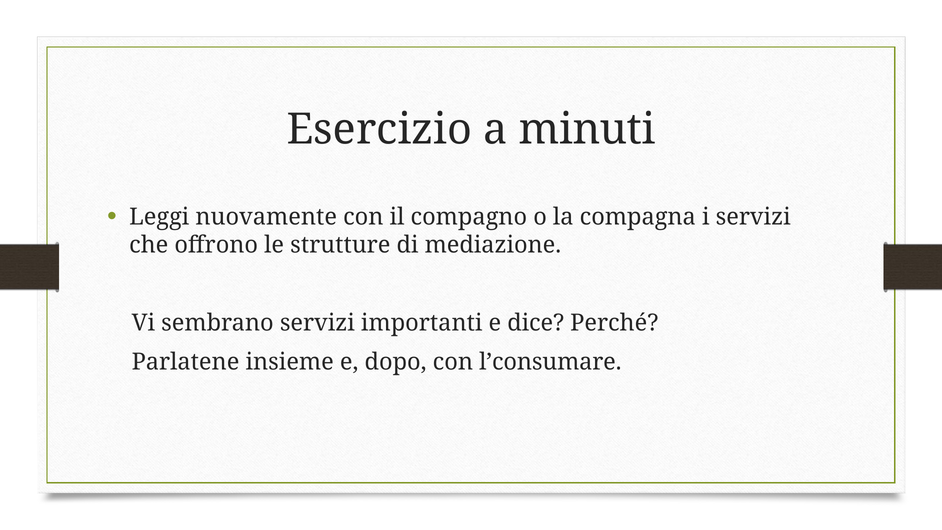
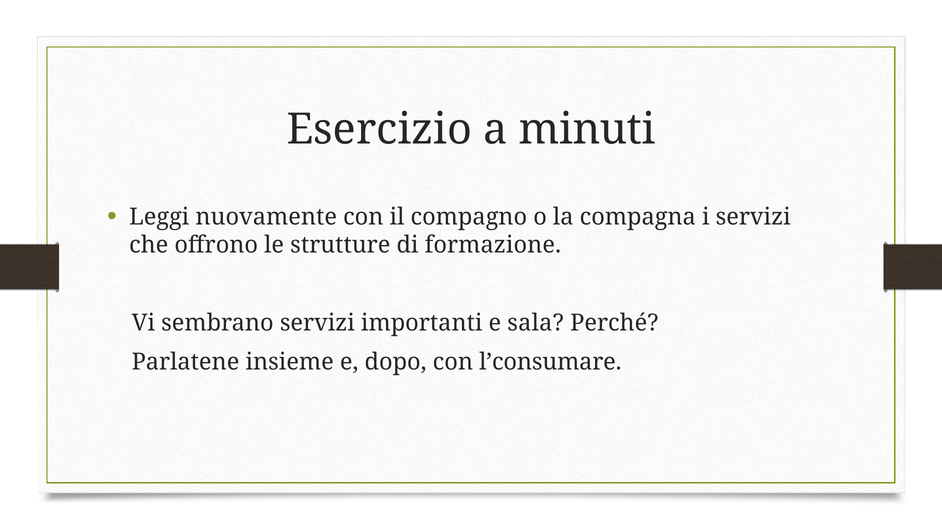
mediazione: mediazione -> formazione
dice: dice -> sala
